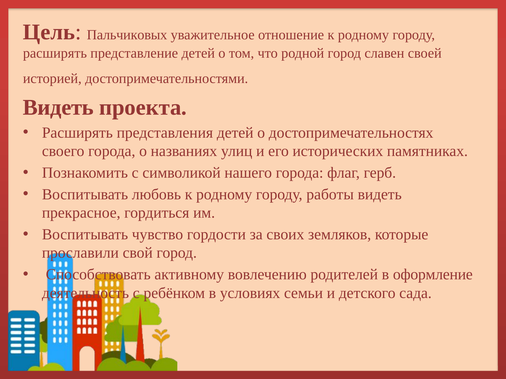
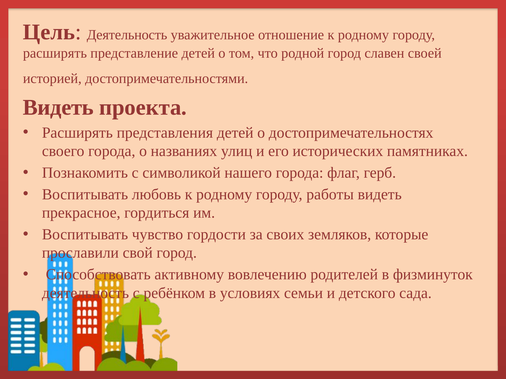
Цель Пальчиковых: Пальчиковых -> Деятельность
оформление: оформление -> физминуток
